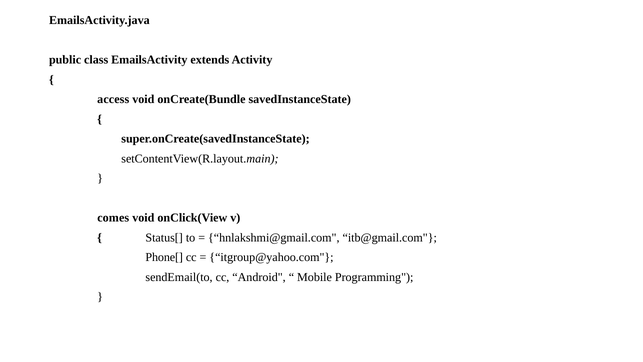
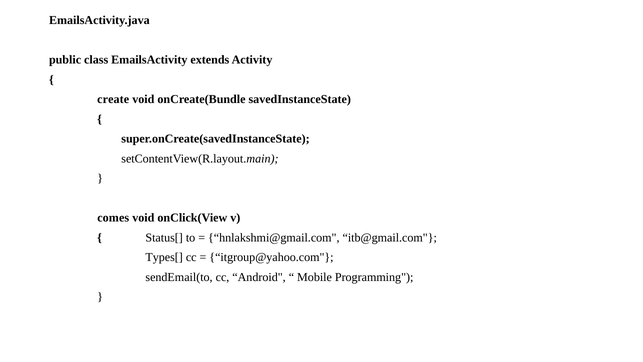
access: access -> create
Phone[: Phone[ -> Types[
